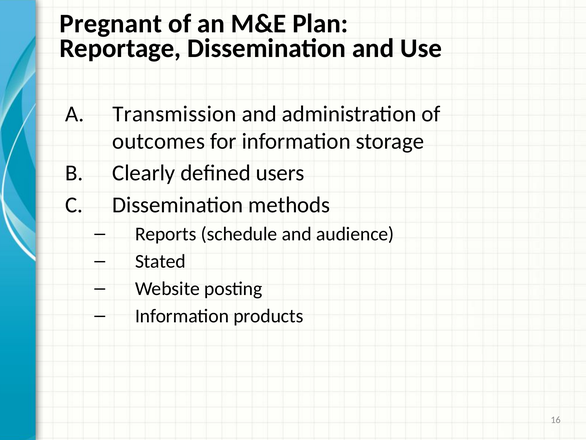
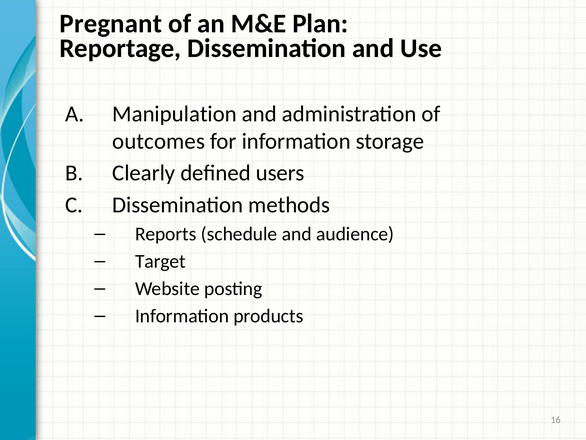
Transmission: Transmission -> Manipulation
Stated: Stated -> Target
